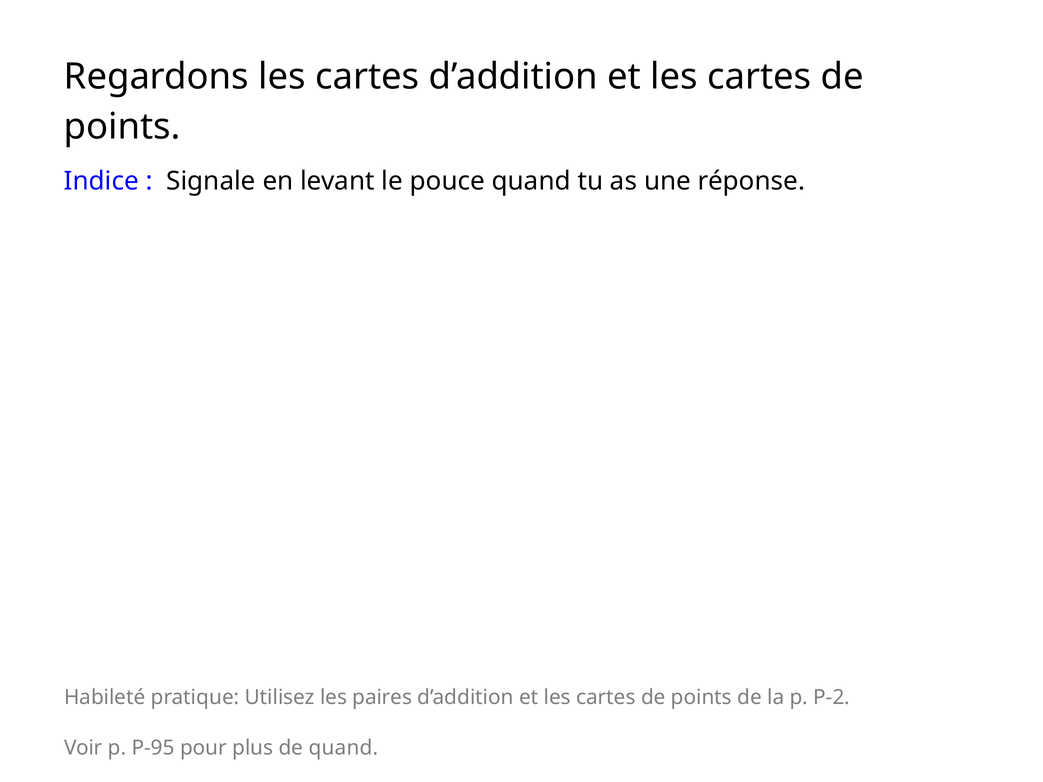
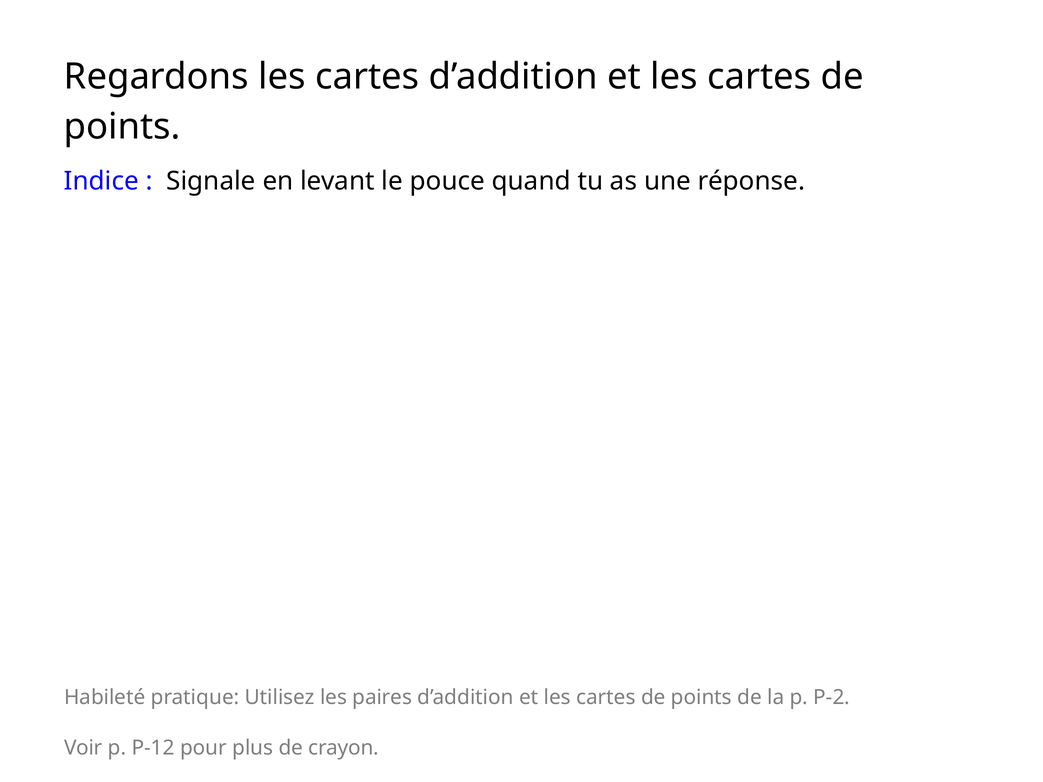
P-95: P-95 -> P-12
de quand: quand -> crayon
